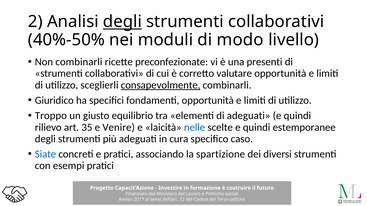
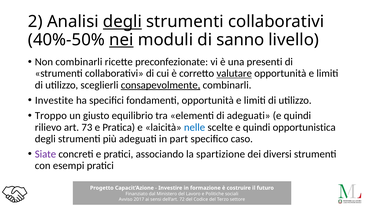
nei underline: none -> present
modo: modo -> sanno
valutare underline: none -> present
Giuridico: Giuridico -> Investite
35: 35 -> 73
Venire: Venire -> Pratica
estemporanee: estemporanee -> opportunistica
cura: cura -> part
Siate colour: blue -> purple
